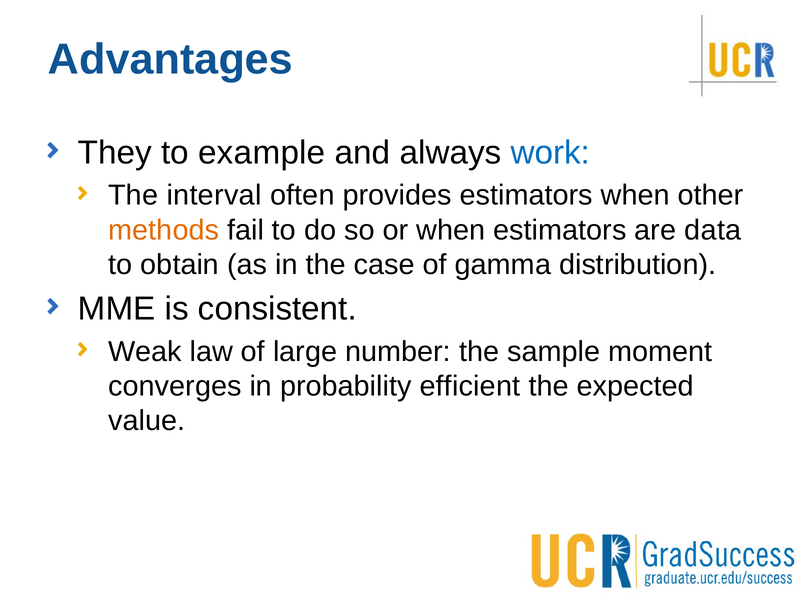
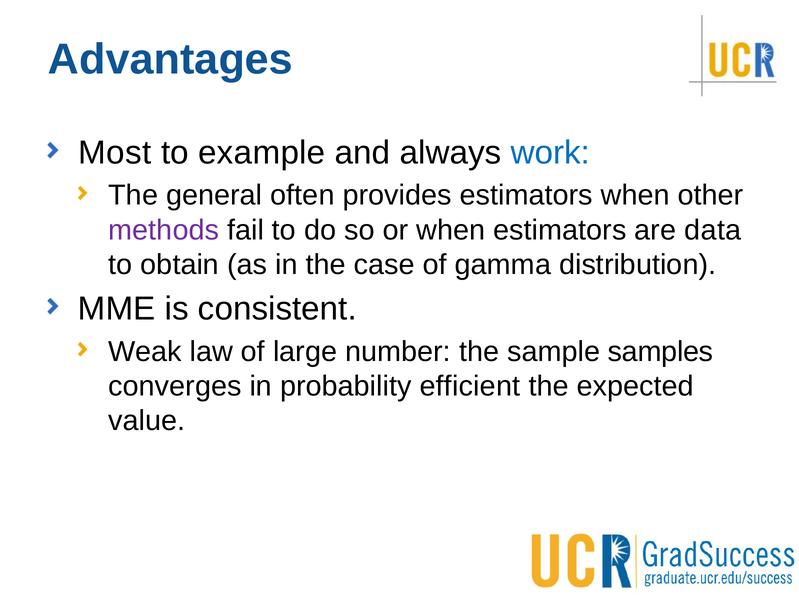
They: They -> Most
interval: interval -> general
methods colour: orange -> purple
moment: moment -> samples
